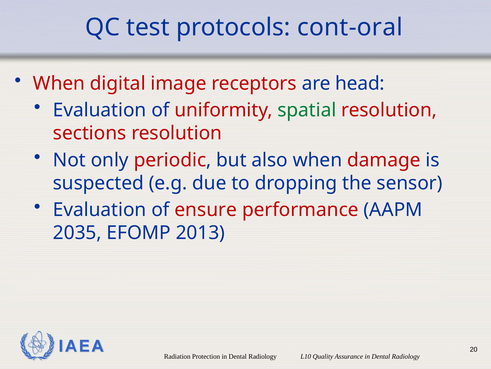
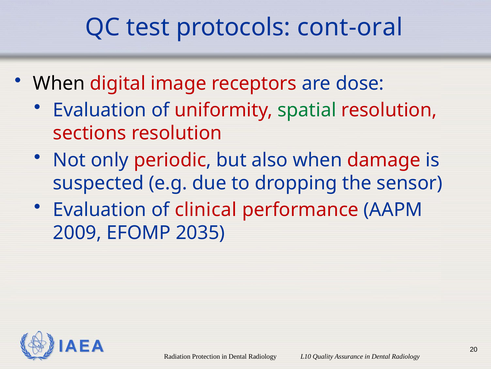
When at (59, 83) colour: red -> black
head: head -> dose
ensure: ensure -> clinical
2035: 2035 -> 2009
2013: 2013 -> 2035
